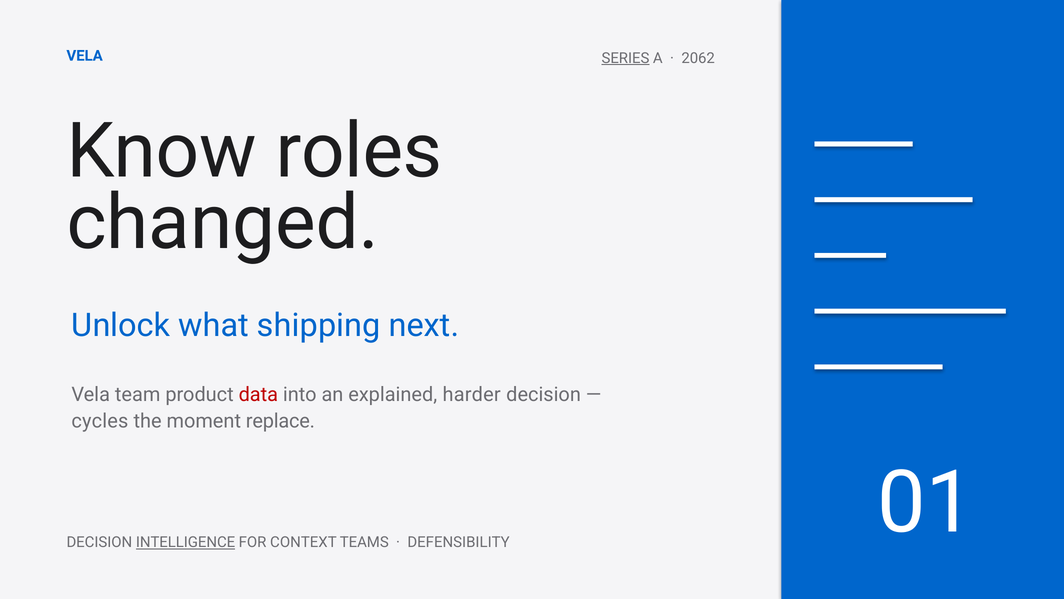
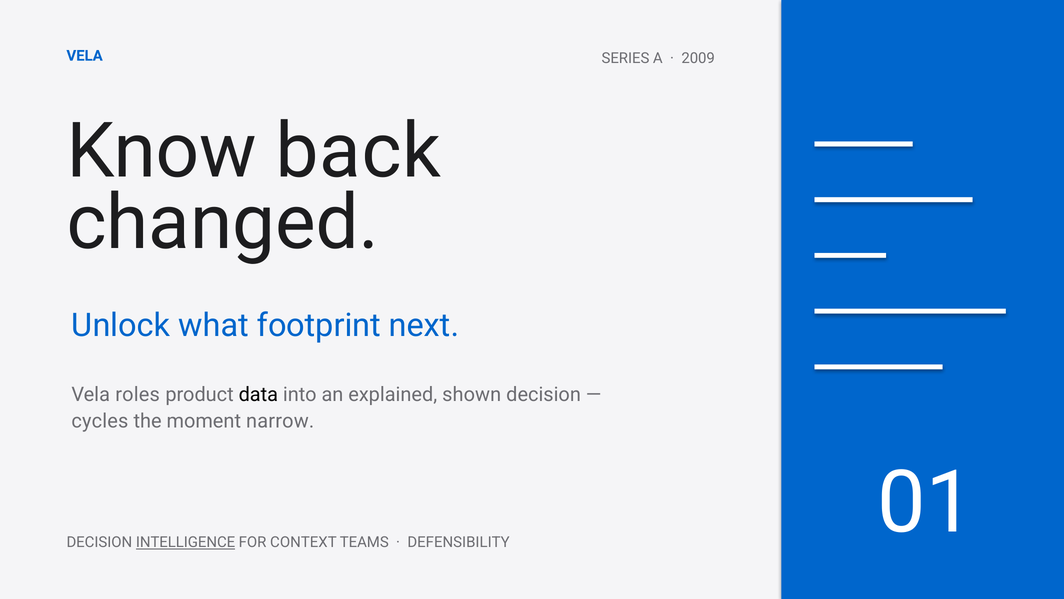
SERIES underline: present -> none
2062: 2062 -> 2009
roles: roles -> back
shipping: shipping -> footprint
team: team -> roles
data colour: red -> black
harder: harder -> shown
replace: replace -> narrow
